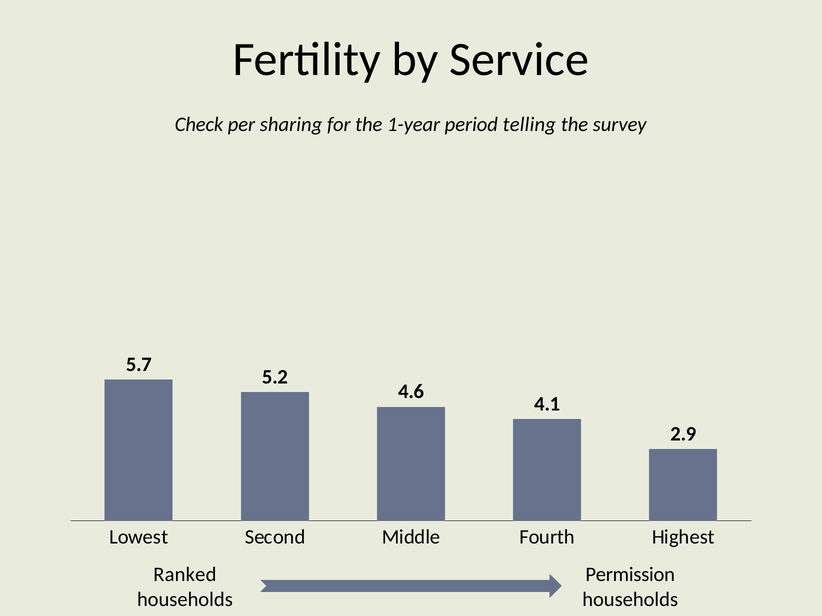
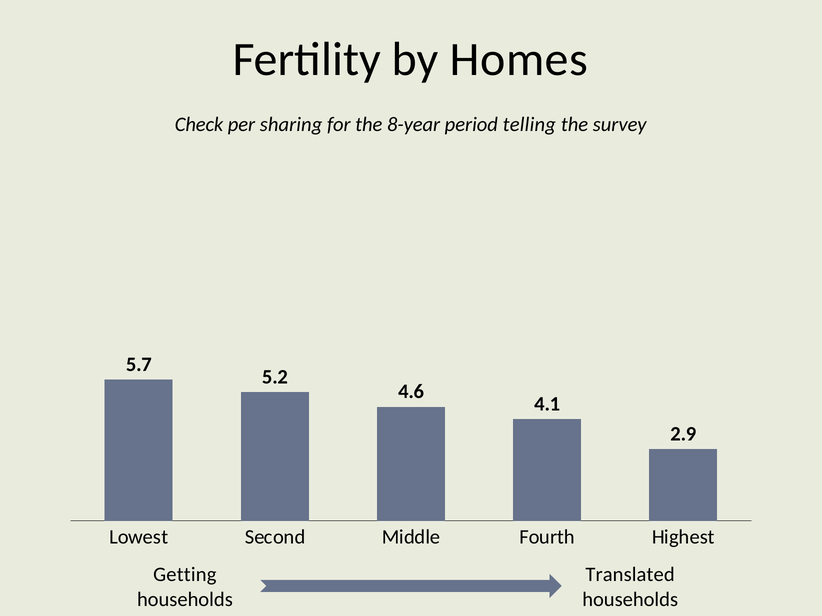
Service: Service -> Homes
1-year: 1-year -> 8-year
Ranked: Ranked -> Getting
Permission: Permission -> Translated
